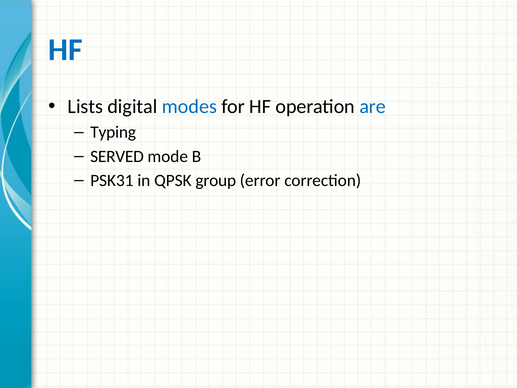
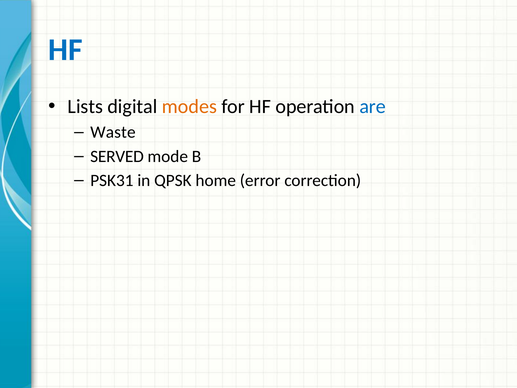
modes colour: blue -> orange
Typing: Typing -> Waste
group: group -> home
